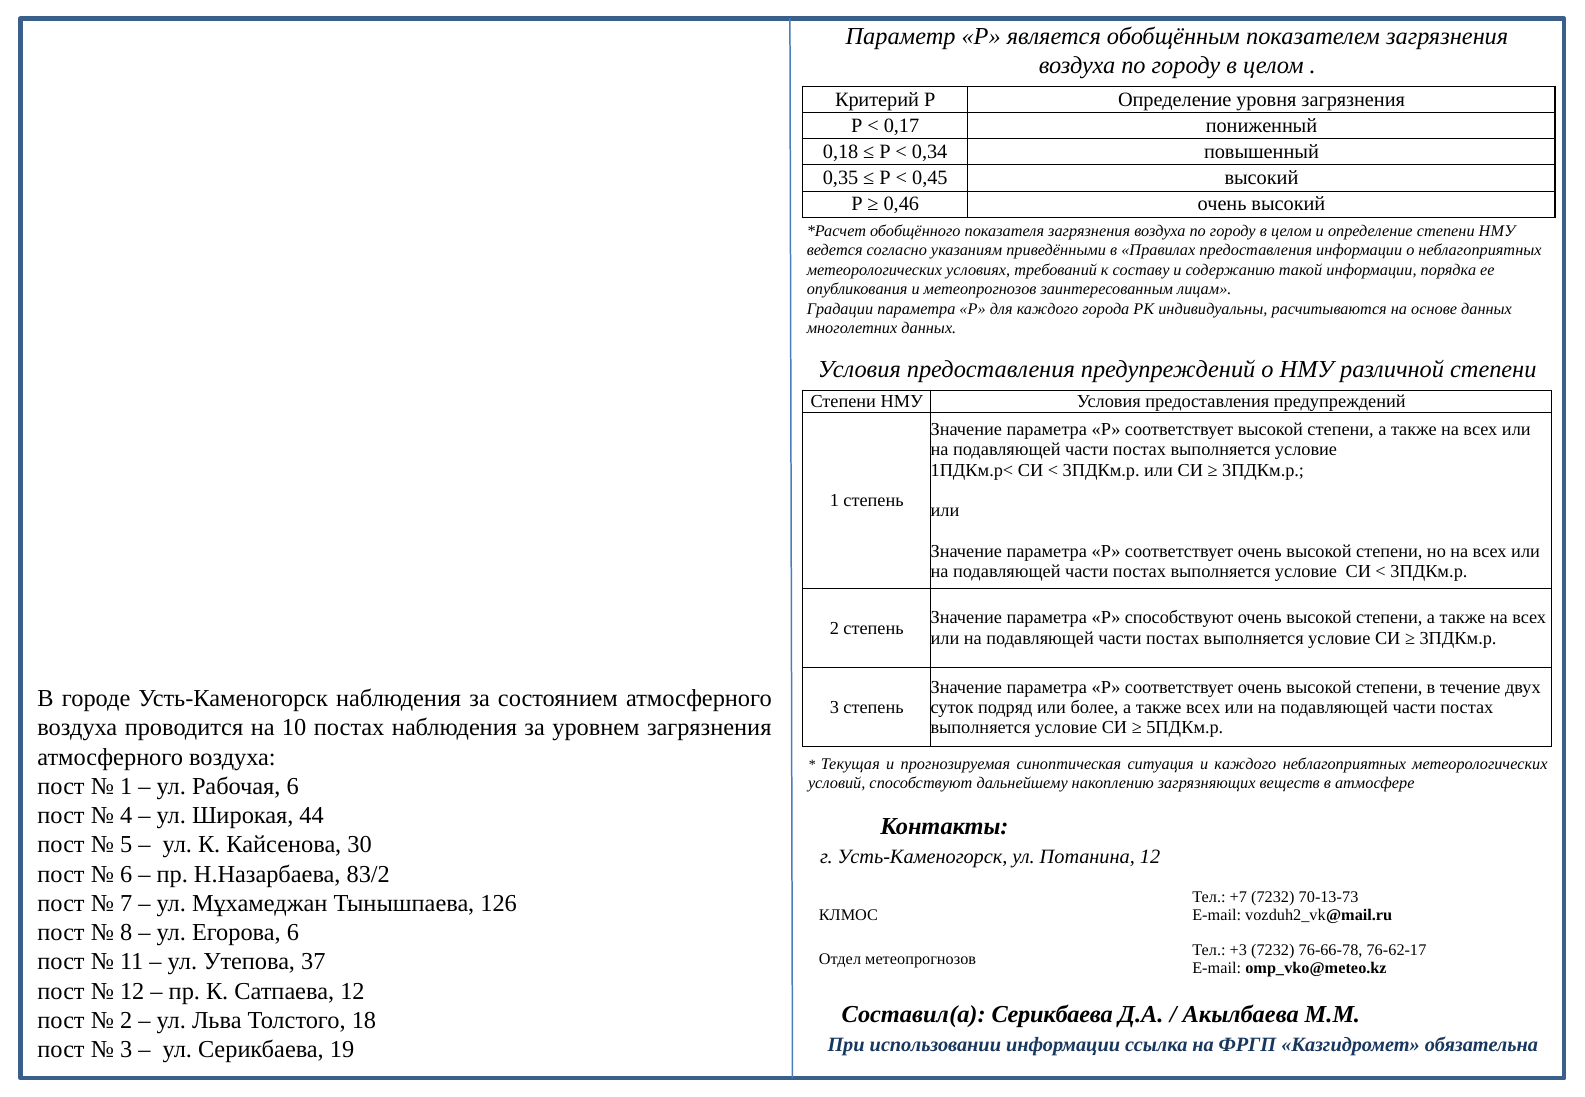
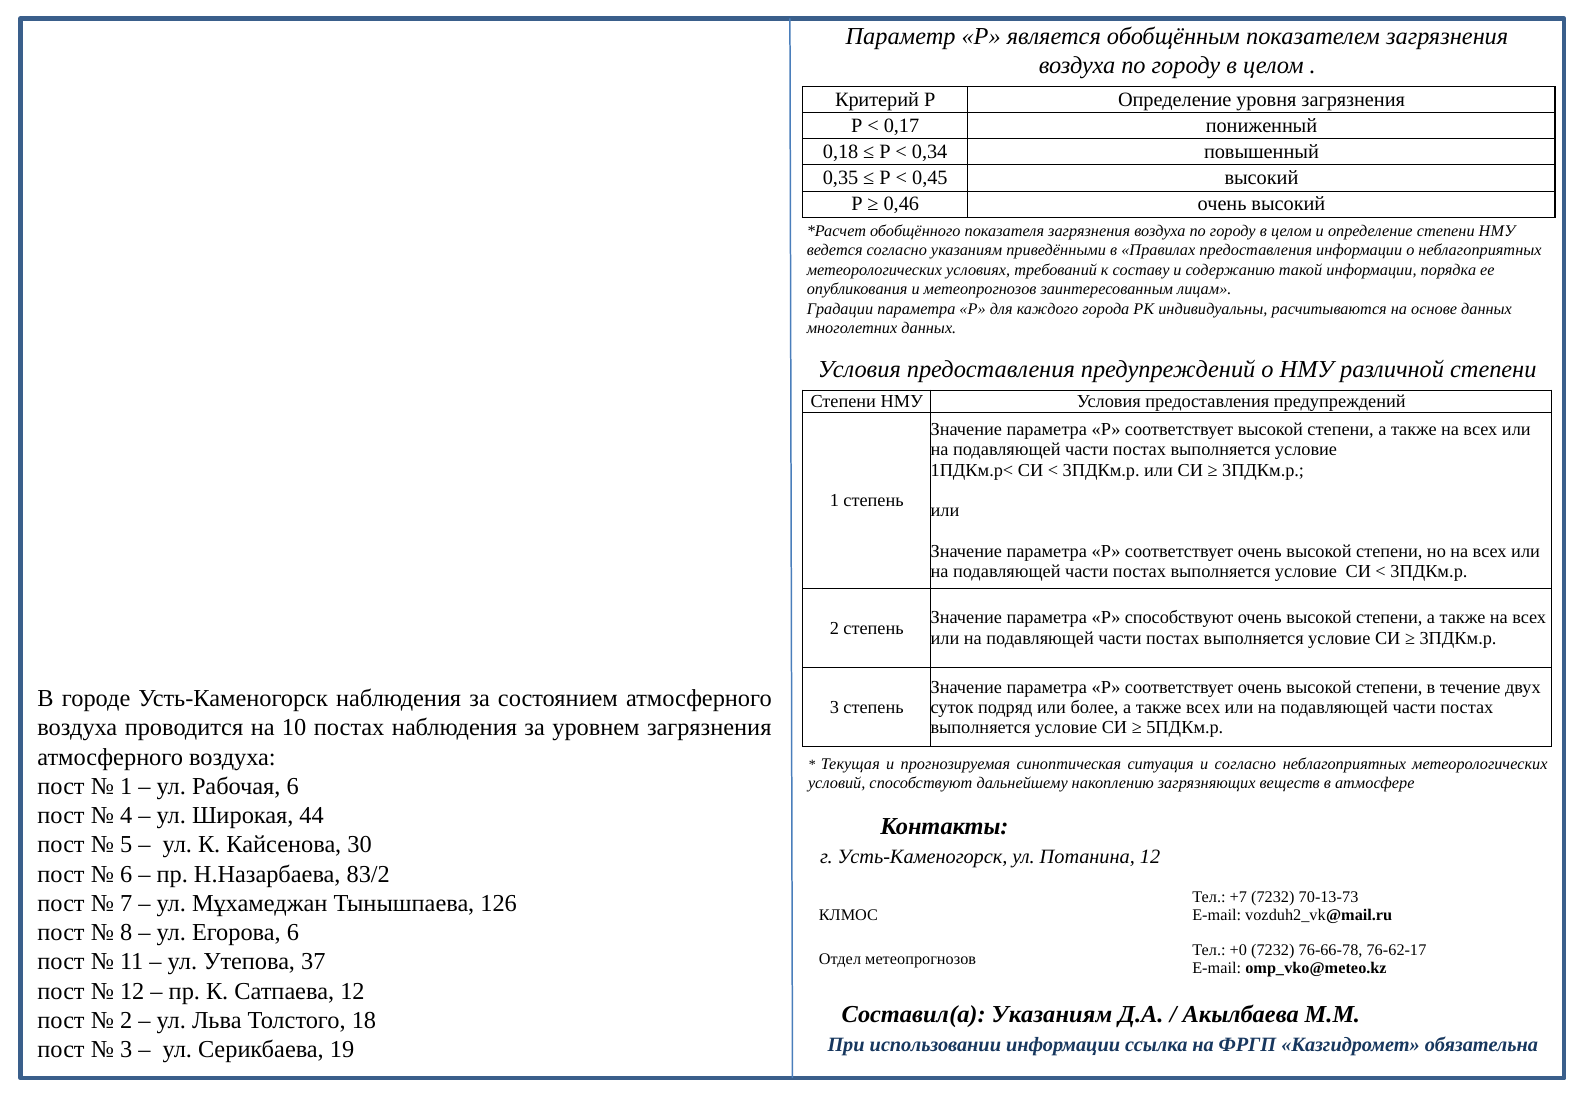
и каждого: каждого -> согласно
+3: +3 -> +0
Составил(а Серикбаева: Серикбаева -> Указаниям
